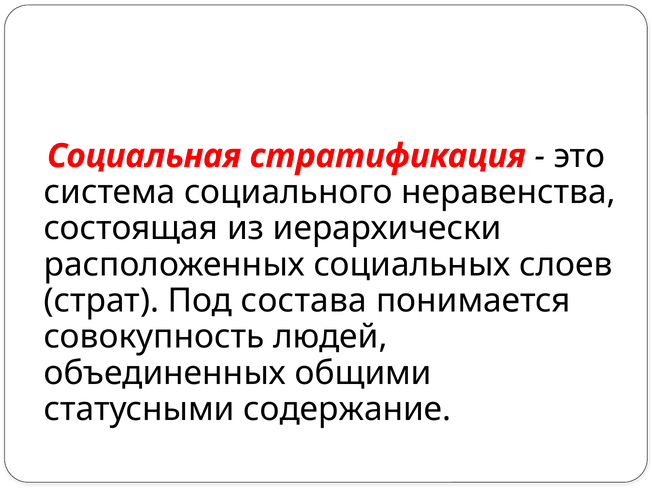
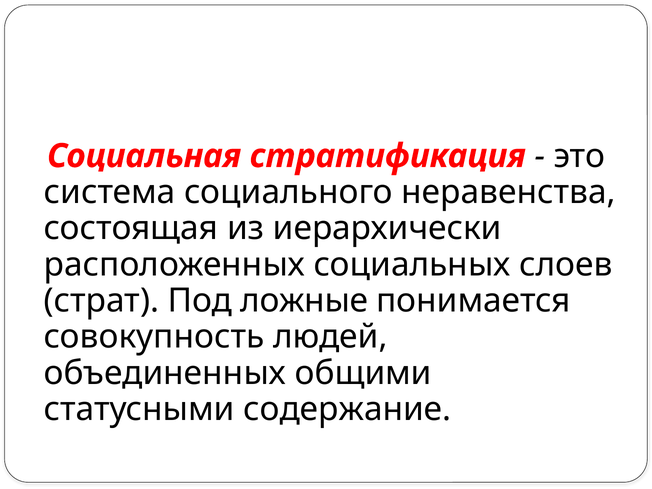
состава: состава -> ложные
